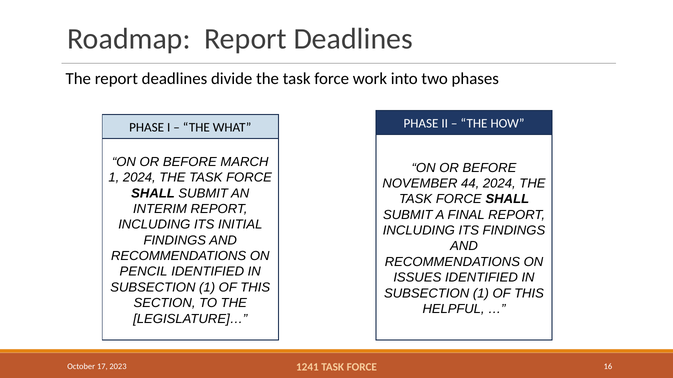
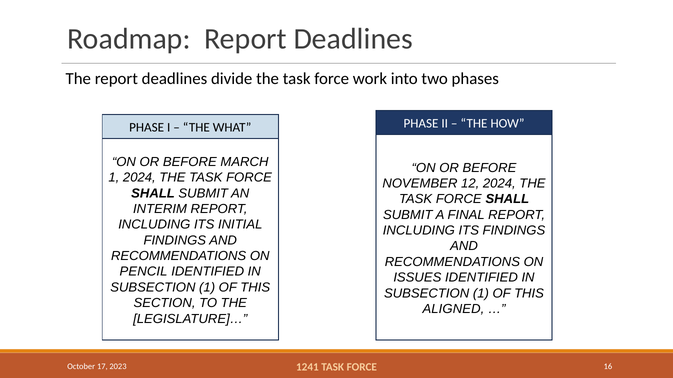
44: 44 -> 12
HELPFUL: HELPFUL -> ALIGNED
